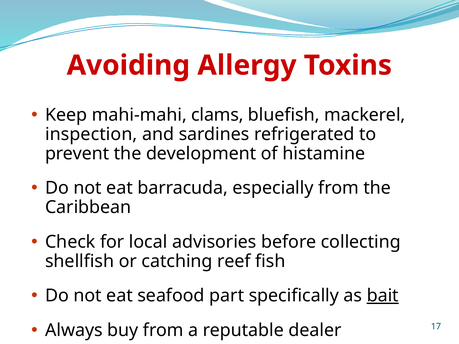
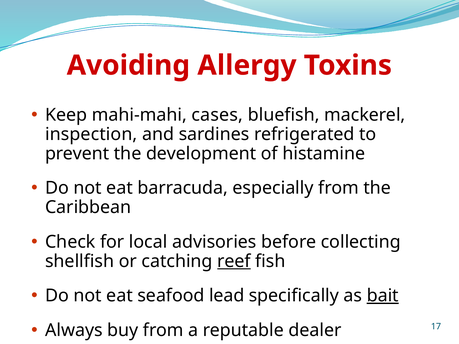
clams: clams -> cases
reef underline: none -> present
part: part -> lead
